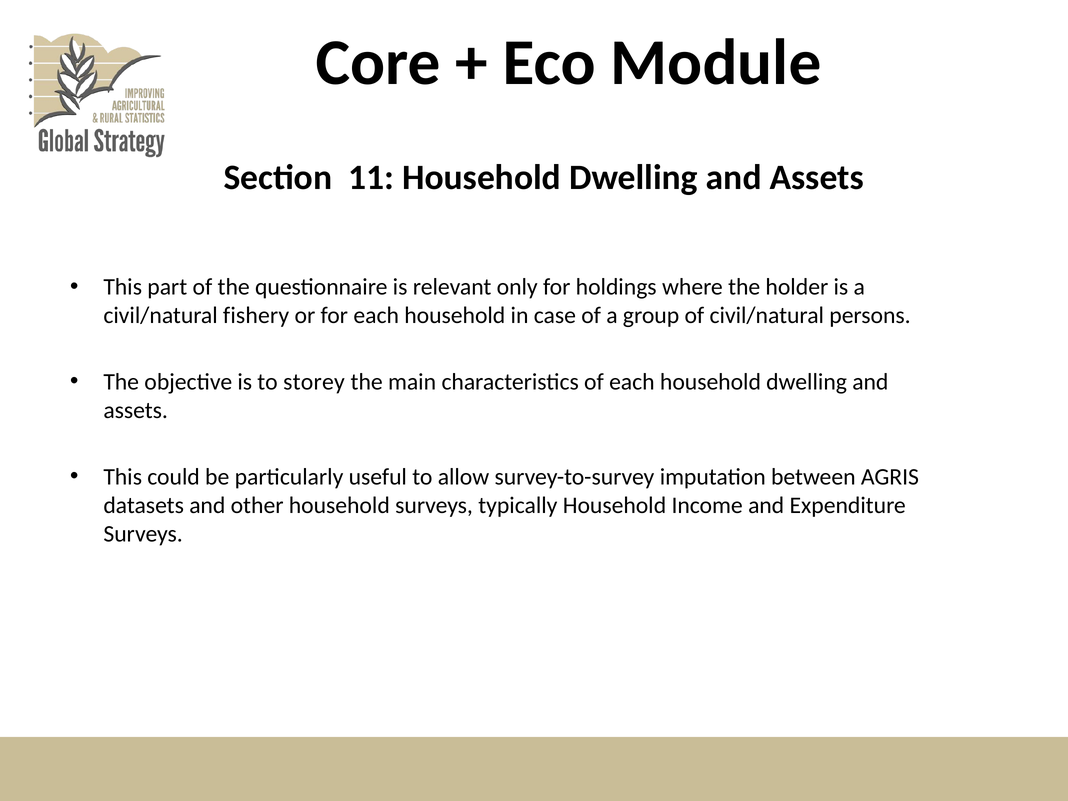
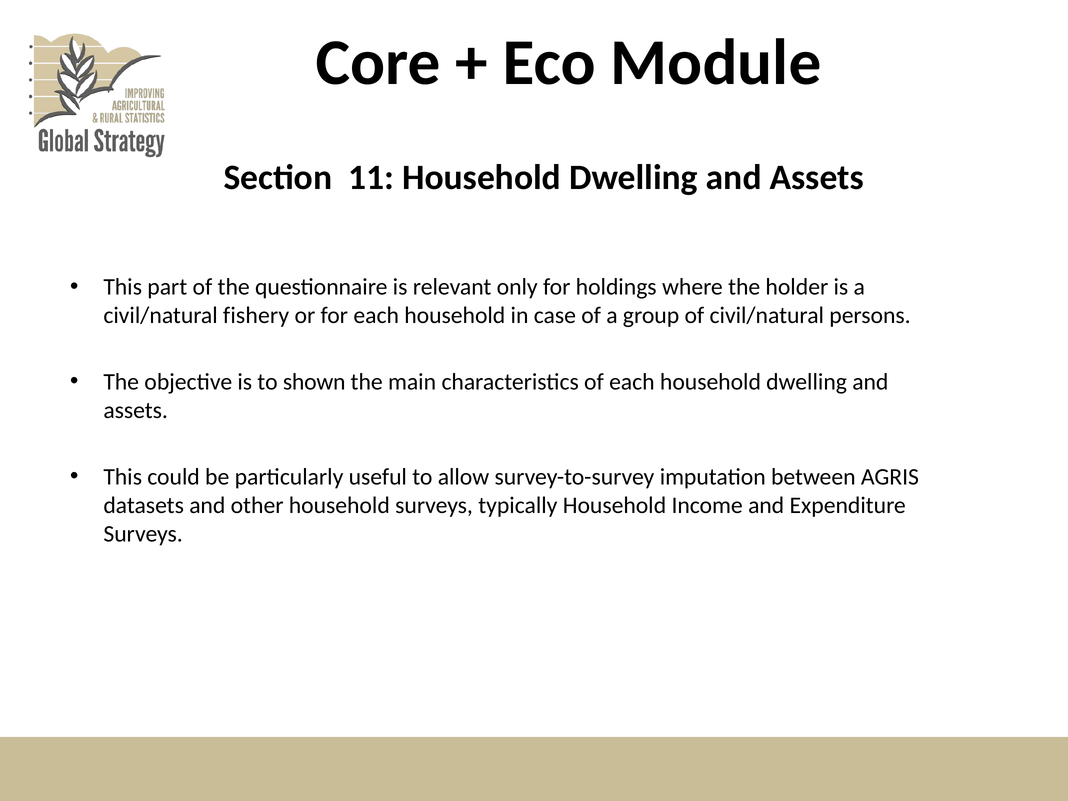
storey: storey -> shown
